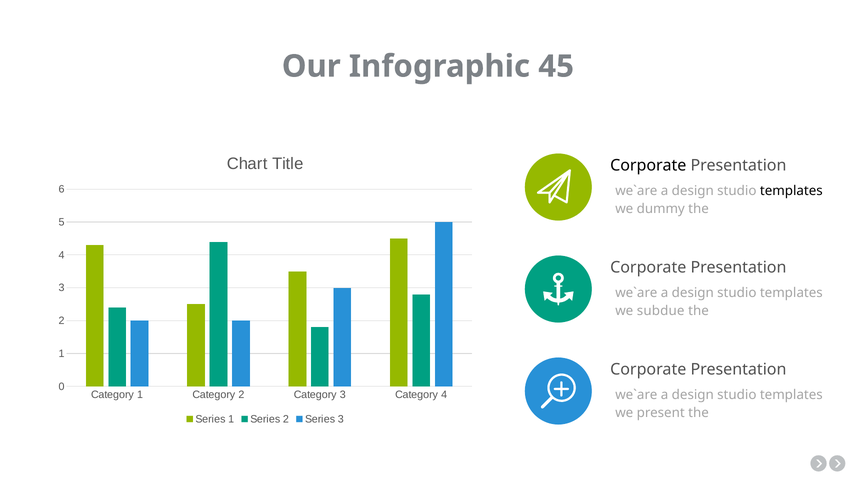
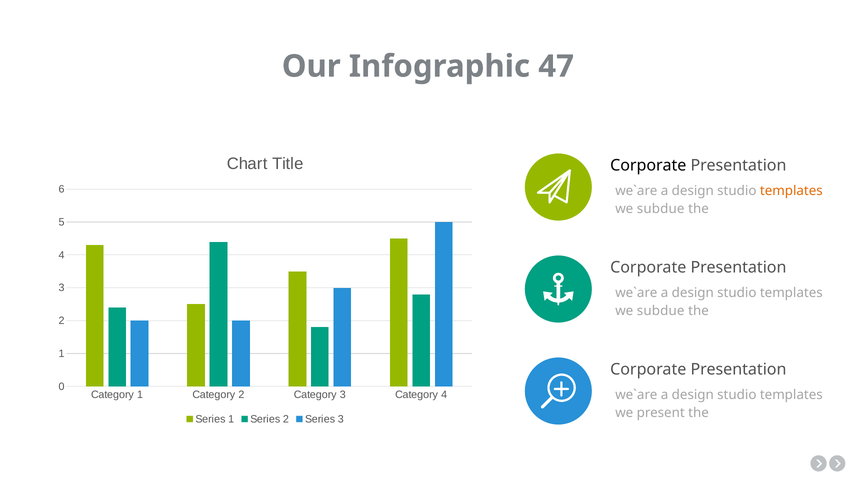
45: 45 -> 47
templates at (791, 191) colour: black -> orange
dummy at (661, 209): dummy -> subdue
